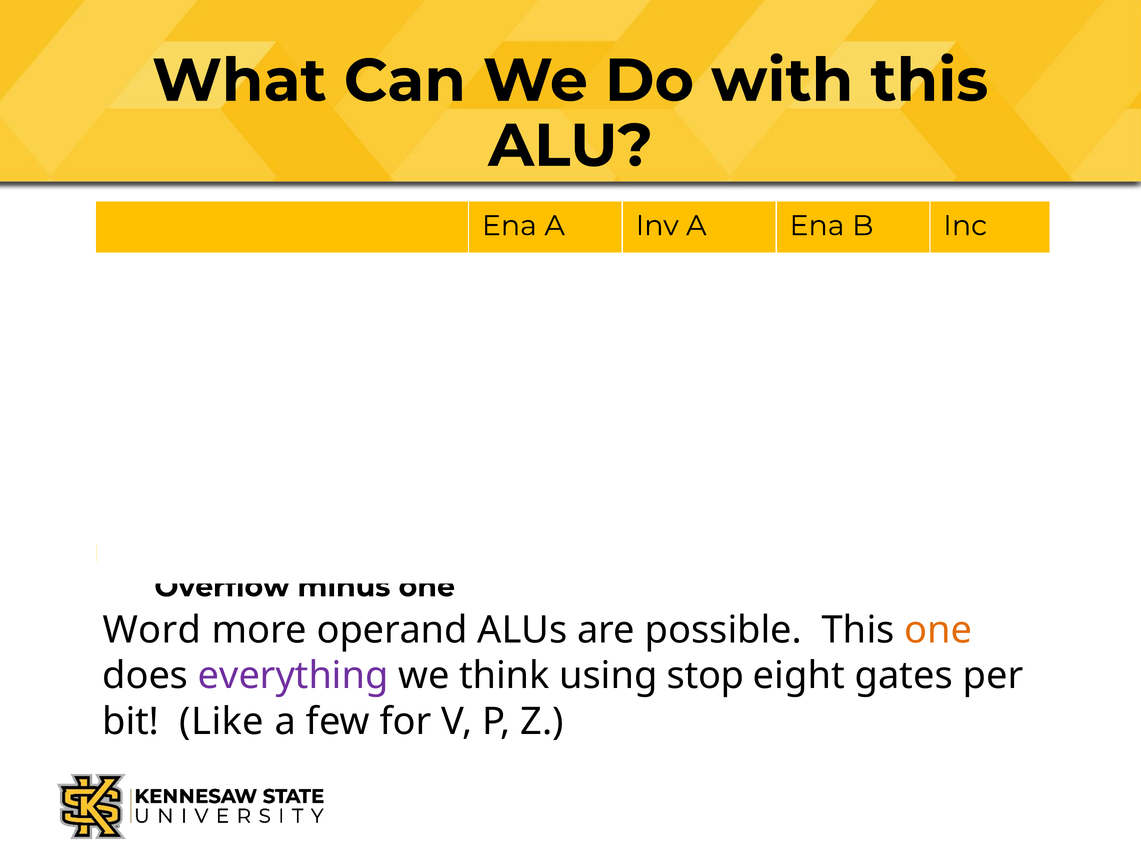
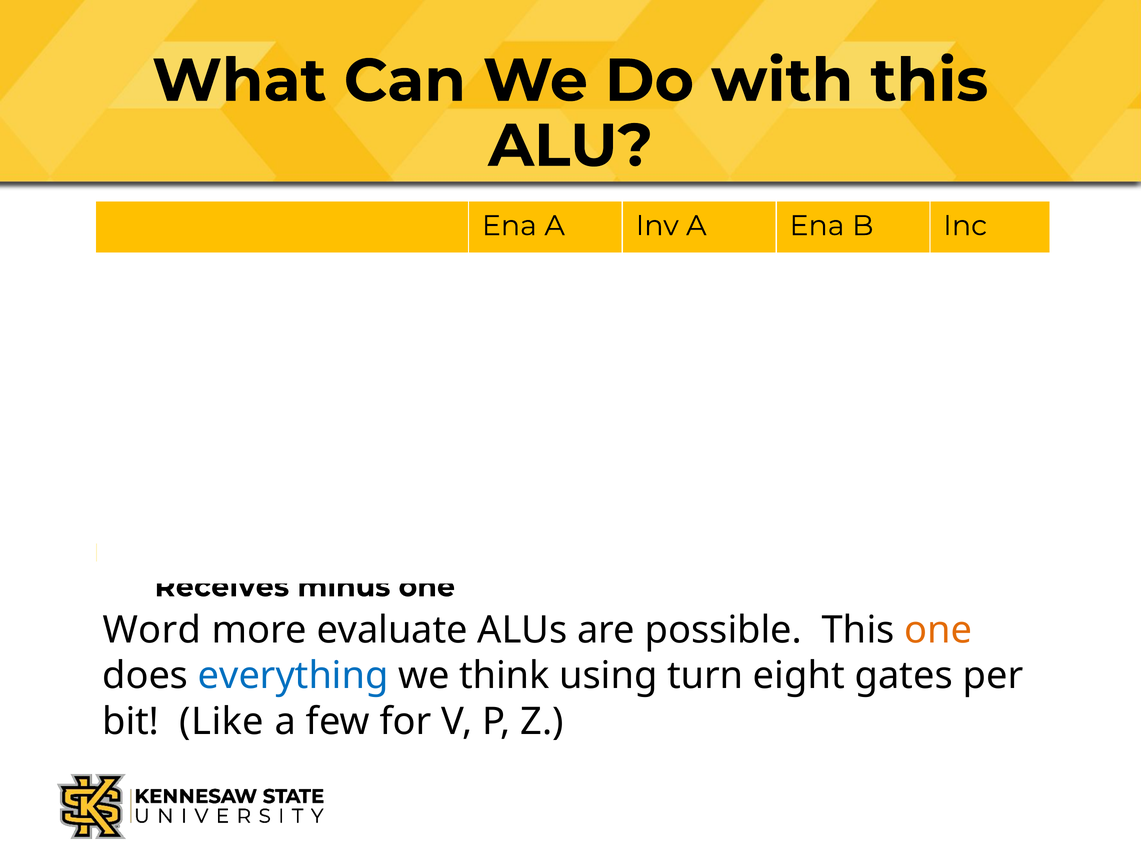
Overflow: Overflow -> Receives
operand: operand -> evaluate
everything colour: purple -> blue
stop: stop -> turn
